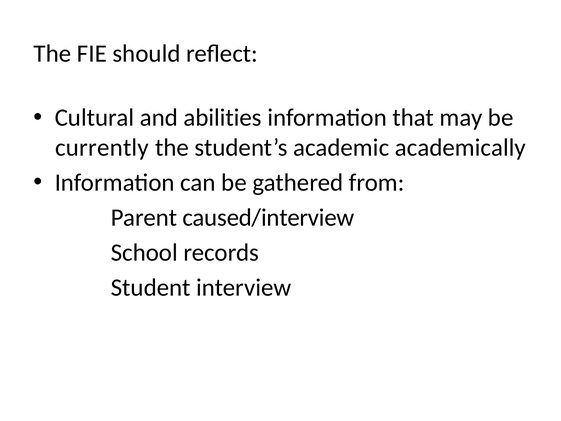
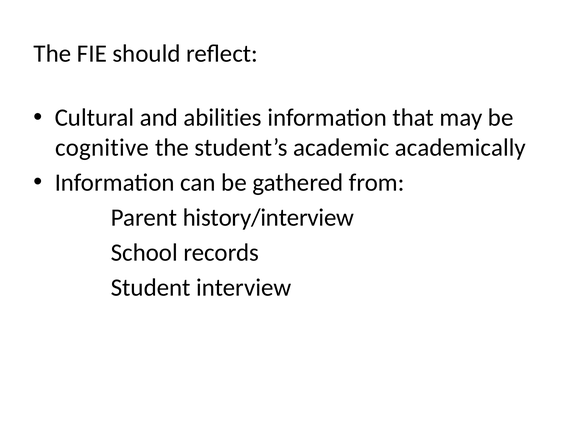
currently: currently -> cognitive
caused/interview: caused/interview -> history/interview
